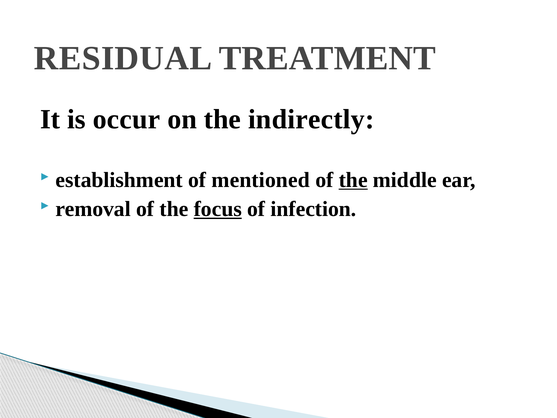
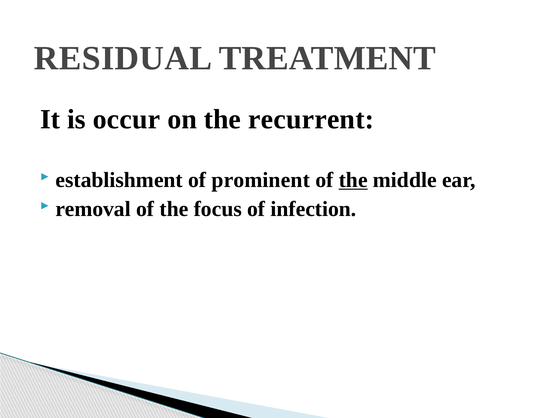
indirectly: indirectly -> recurrent
mentioned: mentioned -> prominent
focus underline: present -> none
